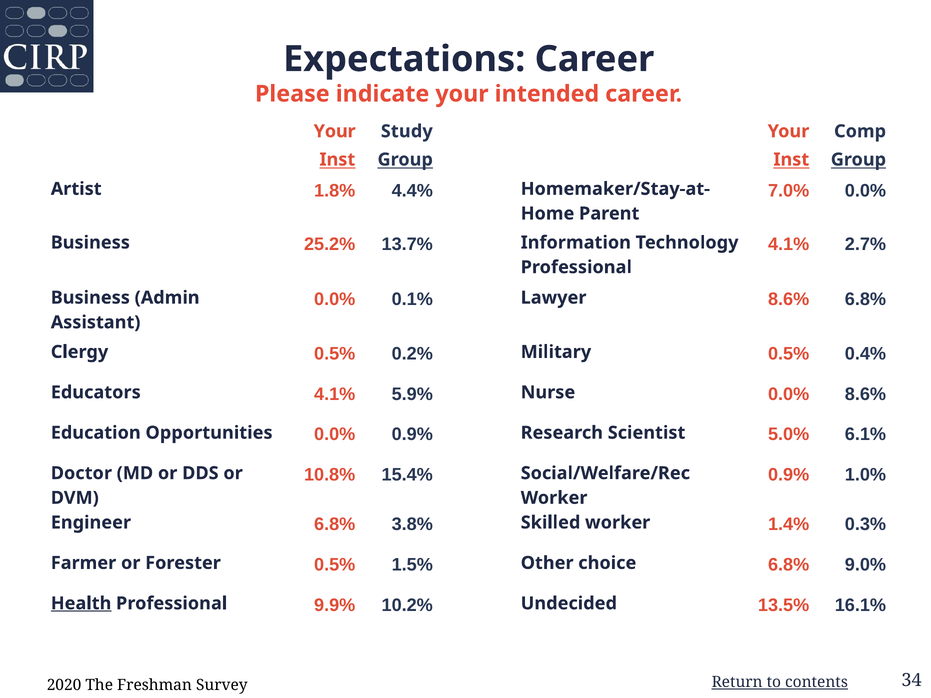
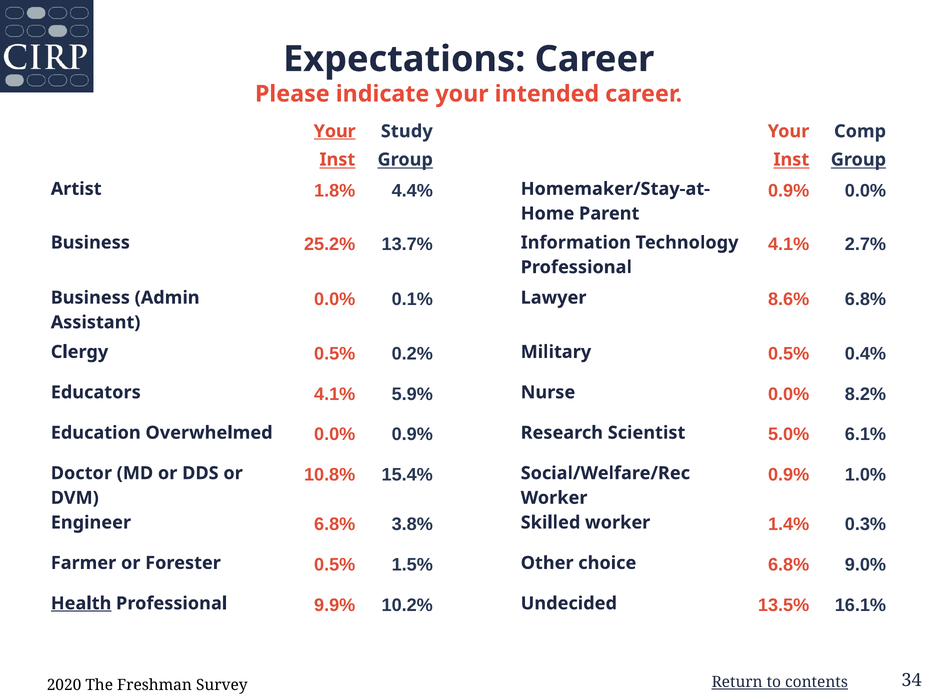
Your at (335, 131) underline: none -> present
7.0% at (789, 191): 7.0% -> 0.9%
0.0% 8.6%: 8.6% -> 8.2%
Opportunities: Opportunities -> Overwhelmed
